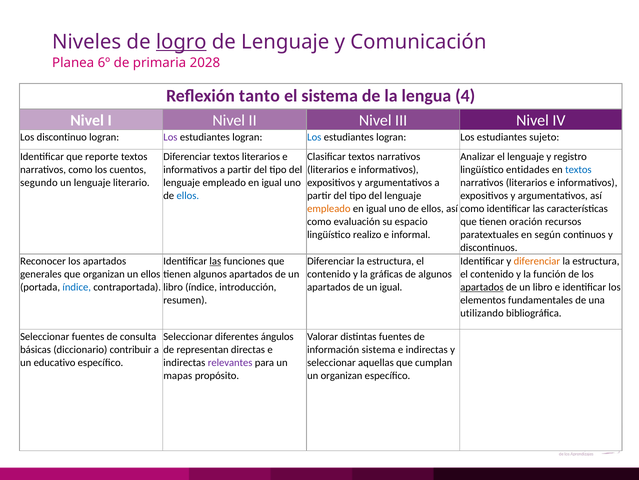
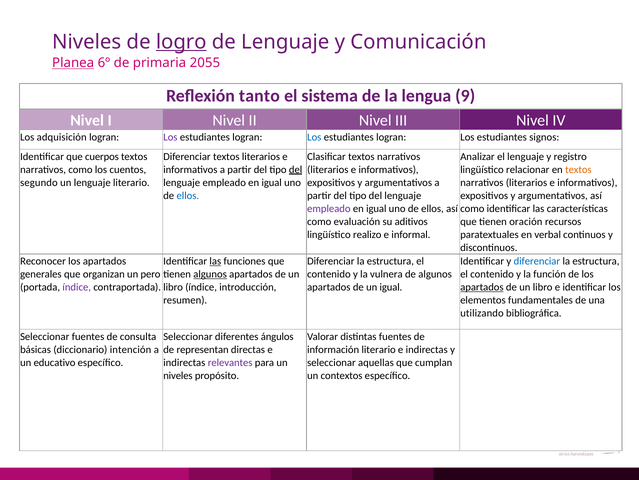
Planea underline: none -> present
2028: 2028 -> 2055
4: 4 -> 9
discontinuo: discontinuo -> adquisición
sujeto: sujeto -> signos
reporte: reporte -> cuerpos
del at (296, 169) underline: none -> present
entidades: entidades -> relacionar
textos at (578, 169) colour: blue -> orange
empleado at (329, 208) colour: orange -> purple
espacio: espacio -> aditivos
según: según -> verbal
diferenciar at (537, 261) colour: orange -> blue
un ellos: ellos -> pero
algunos at (210, 274) underline: none -> present
gráficas: gráficas -> vulnera
índice at (77, 287) colour: blue -> purple
contribuir: contribuir -> intención
información sistema: sistema -> literario
mapas at (178, 375): mapas -> niveles
un organizan: organizan -> contextos
